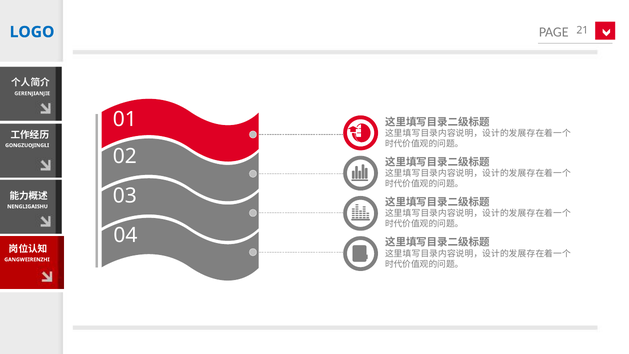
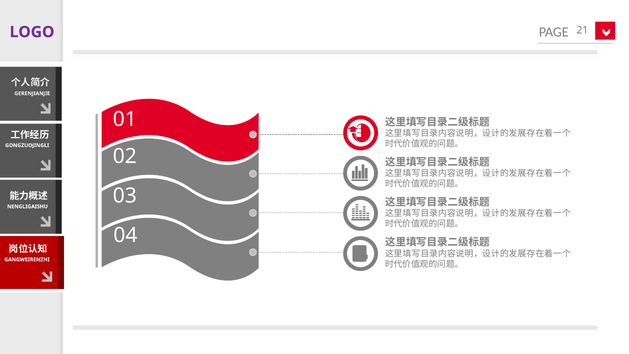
LOGO colour: blue -> purple
